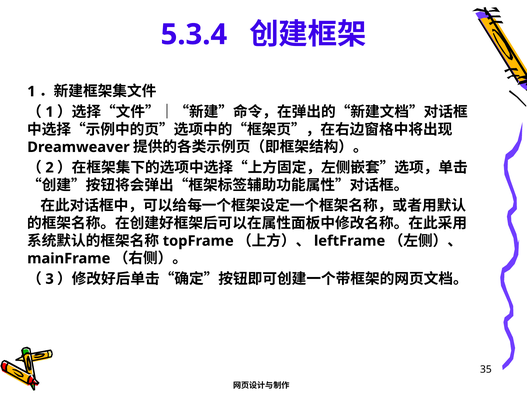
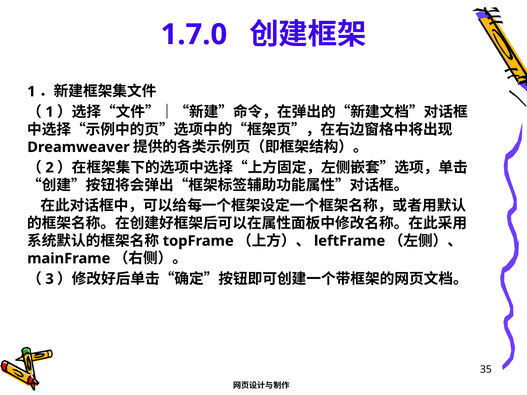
5.3.4: 5.3.4 -> 1.7.0
